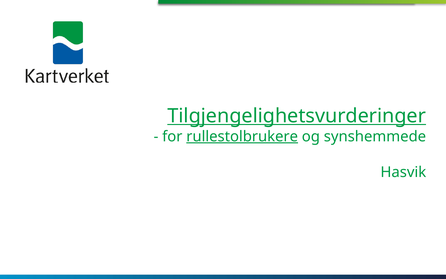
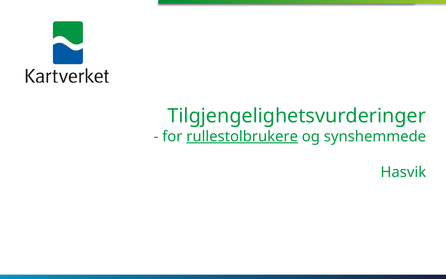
Tilgjengelighetsvurderinger underline: present -> none
